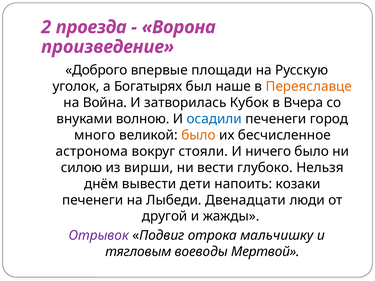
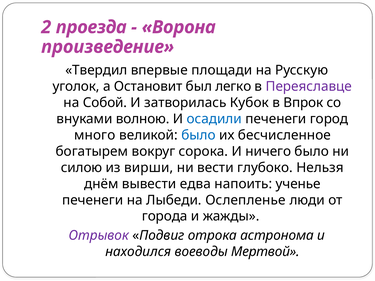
Доброго: Доброго -> Твердил
Богатырях: Богатырях -> Остановит
наше: наше -> легко
Переяславце colour: orange -> purple
Война: Война -> Собой
Вчера: Вчера -> Впрок
было at (198, 135) colour: orange -> blue
астронома: астронома -> богатырем
стояли: стояли -> сорока
дети: дети -> едва
козаки: козаки -> ученье
Двенадцати: Двенадцати -> Ослепленье
другой: другой -> города
мальчишку: мальчишку -> астронома
тягловым: тягловым -> находился
